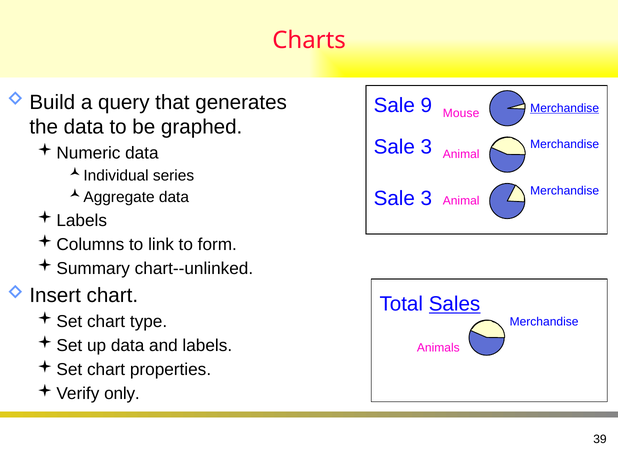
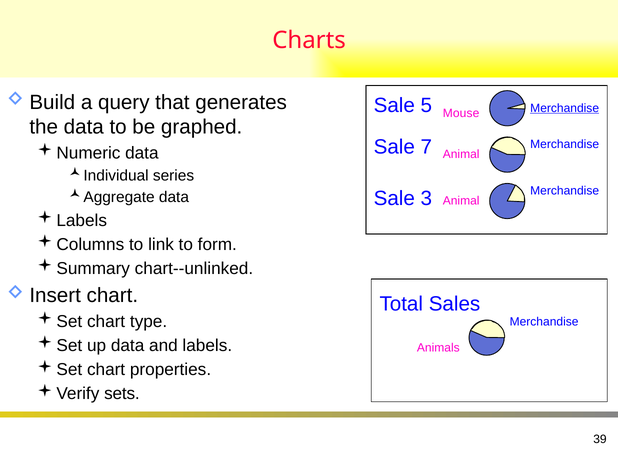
9: 9 -> 5
3 at (426, 147): 3 -> 7
Sales underline: present -> none
only: only -> sets
